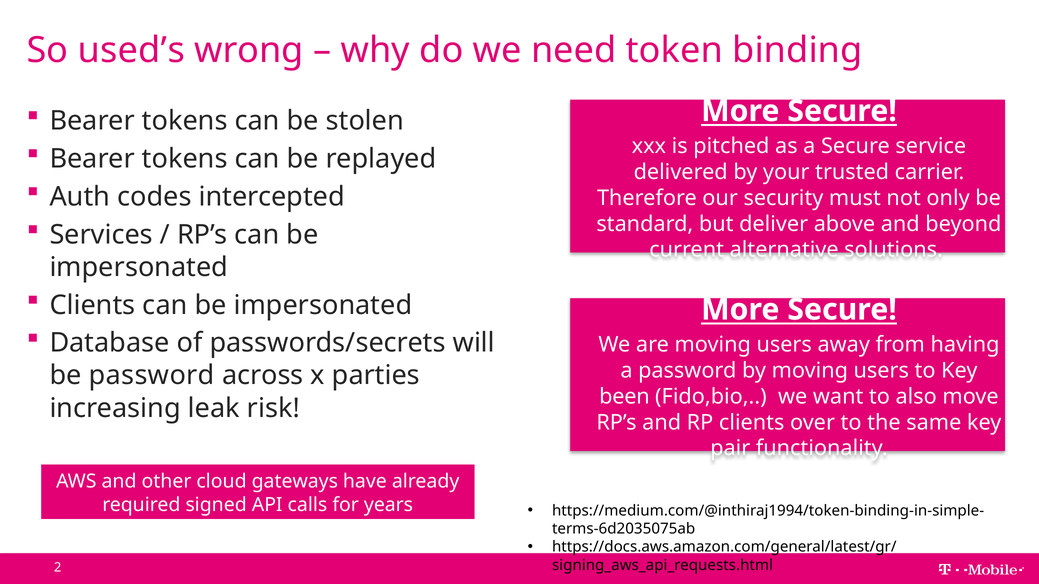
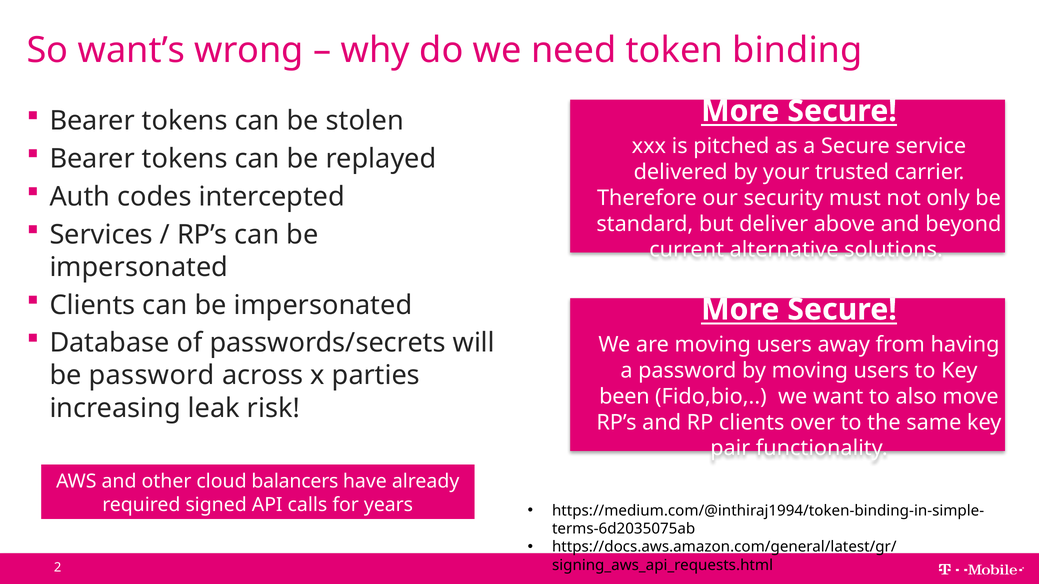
used’s: used’s -> want’s
gateways: gateways -> balancers
